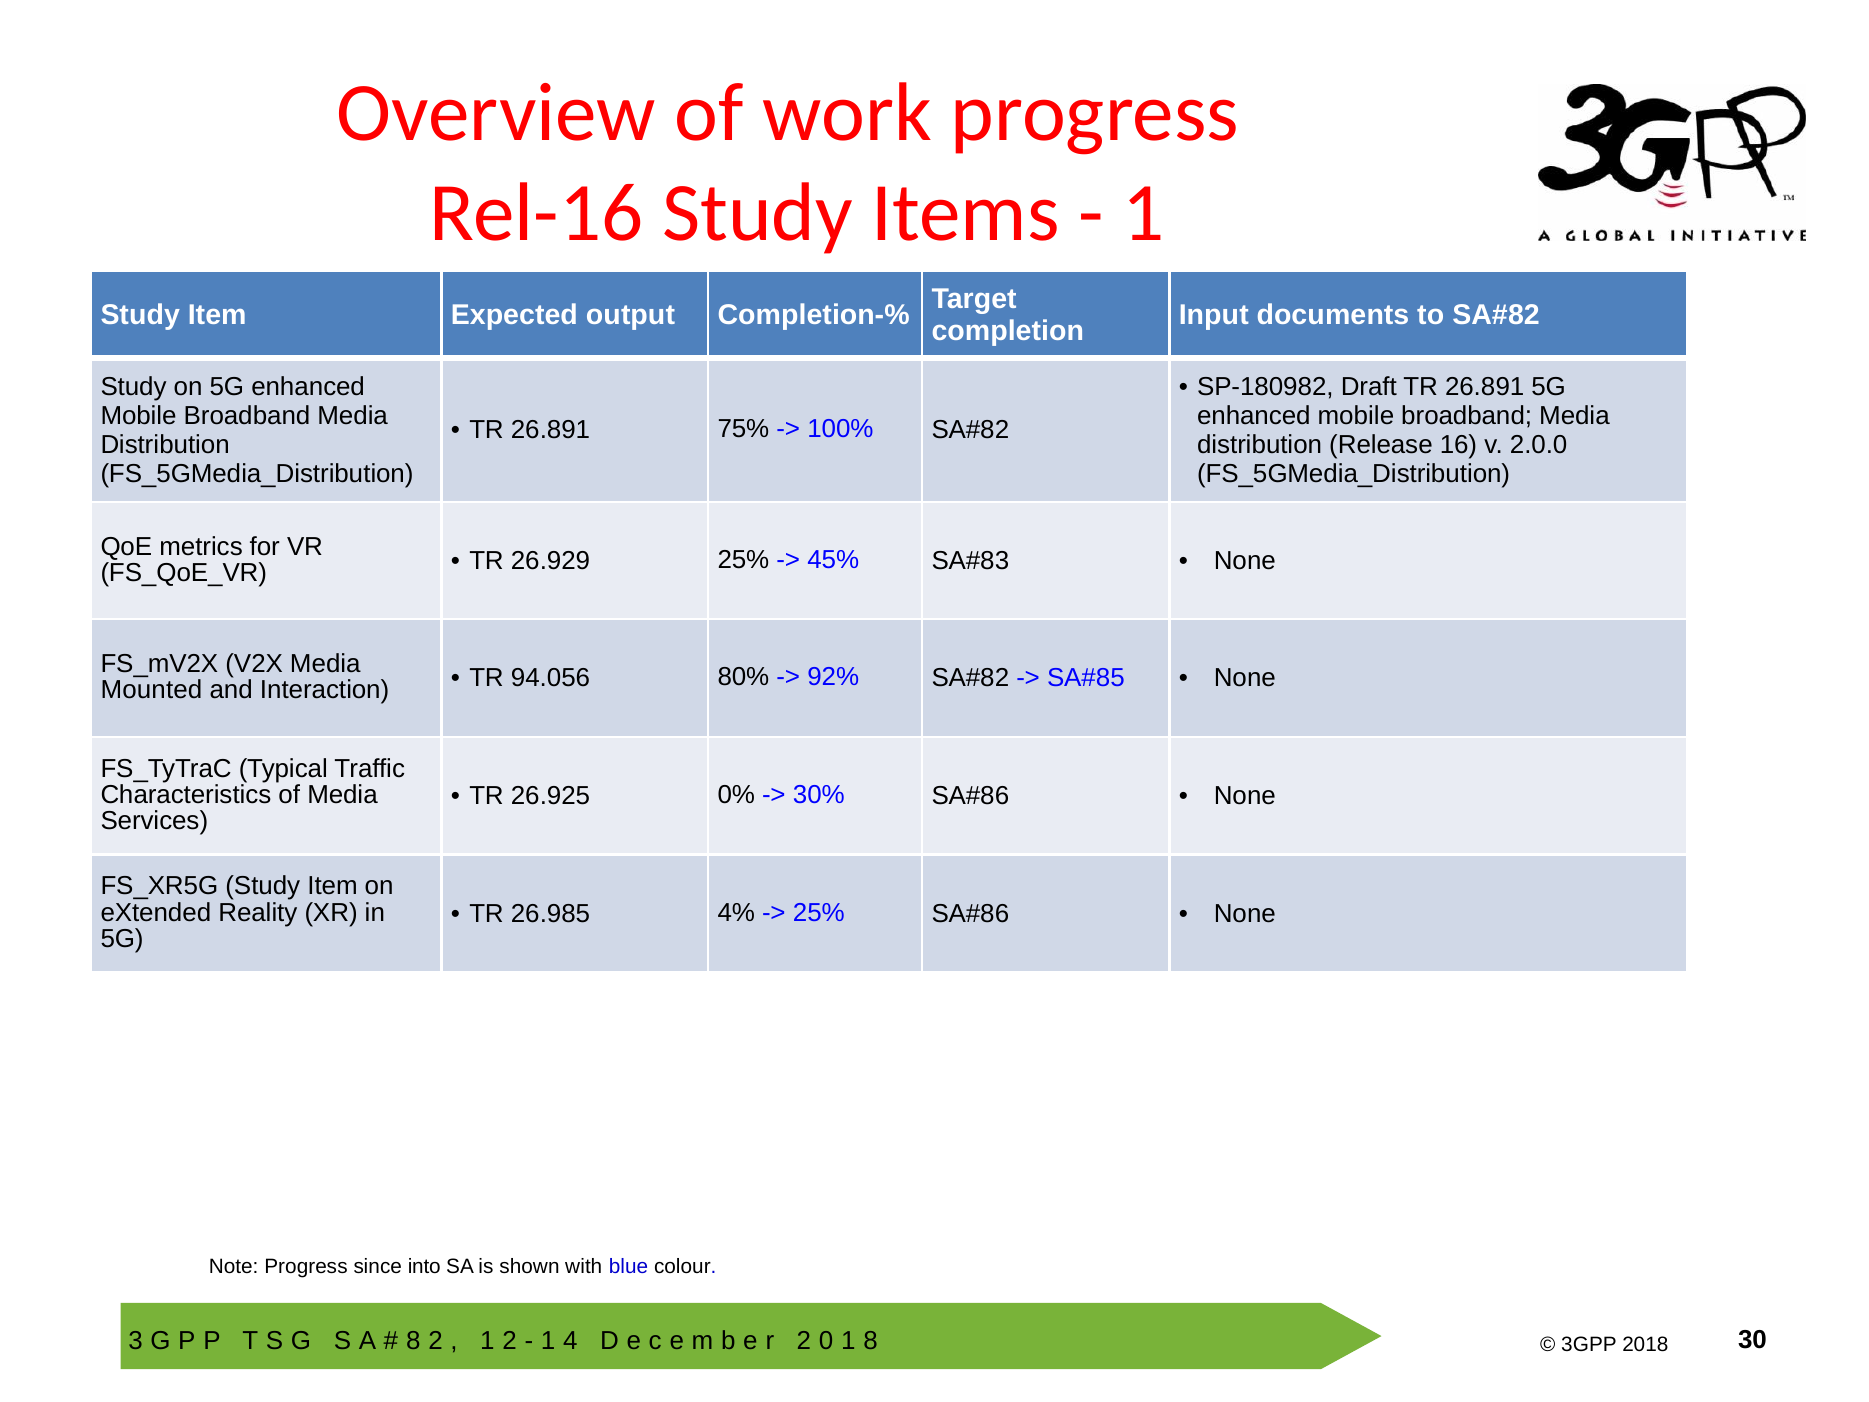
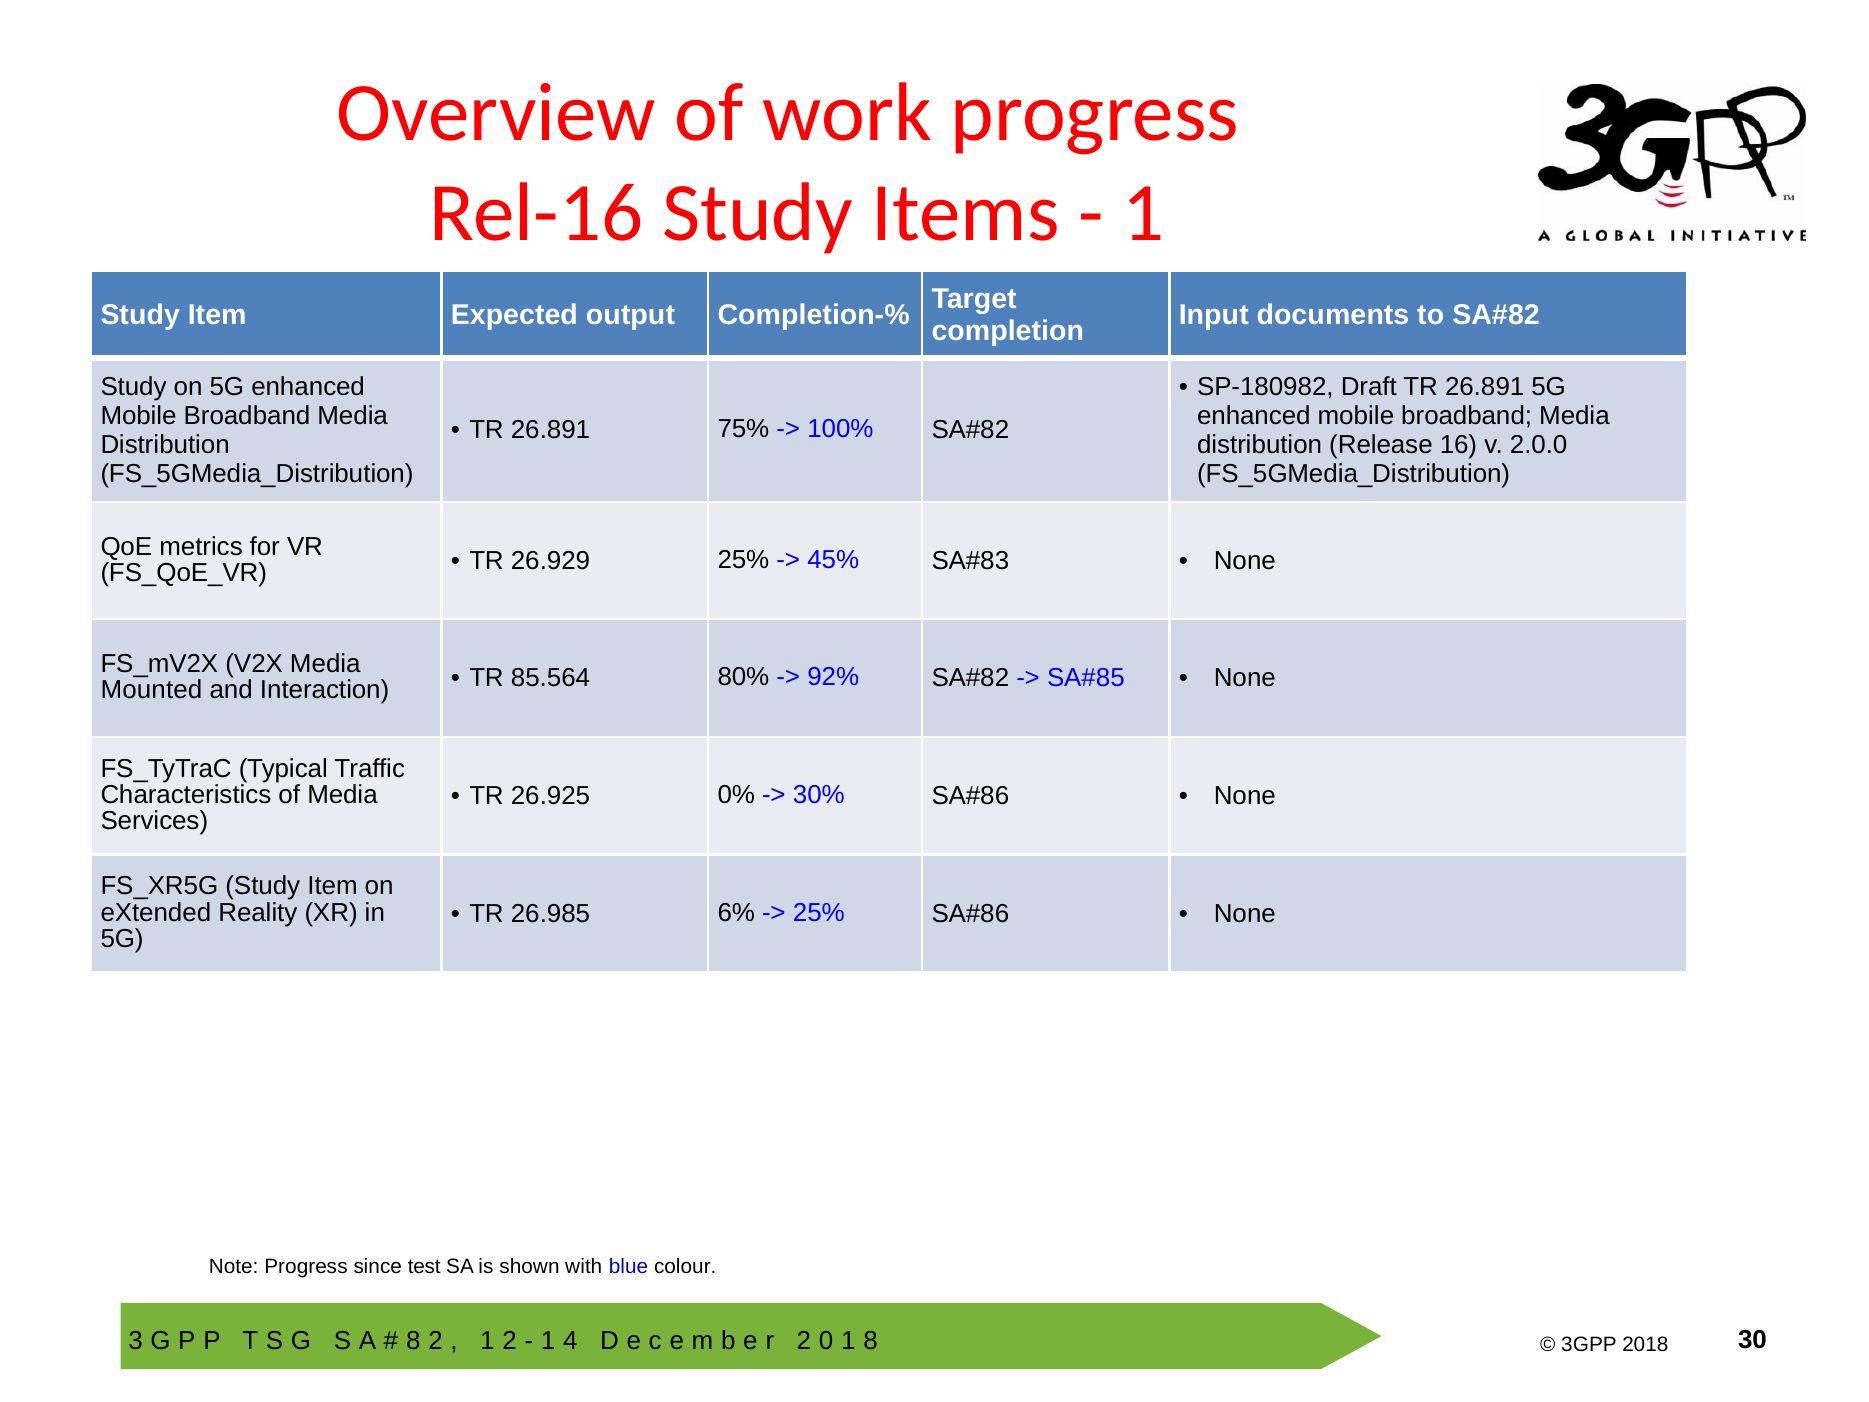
94.056: 94.056 -> 85.564
4%: 4% -> 6%
into: into -> test
